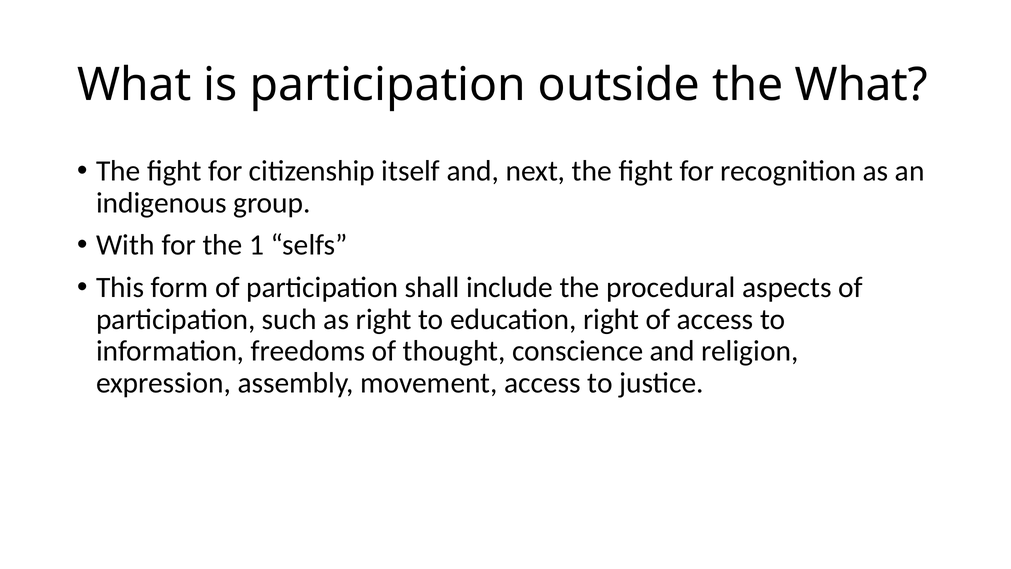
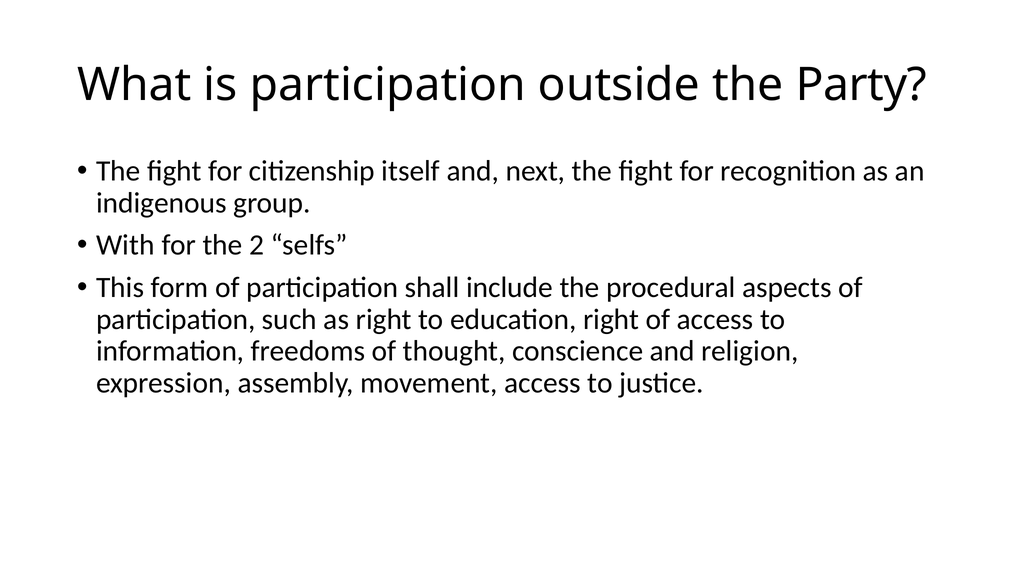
the What: What -> Party
1: 1 -> 2
